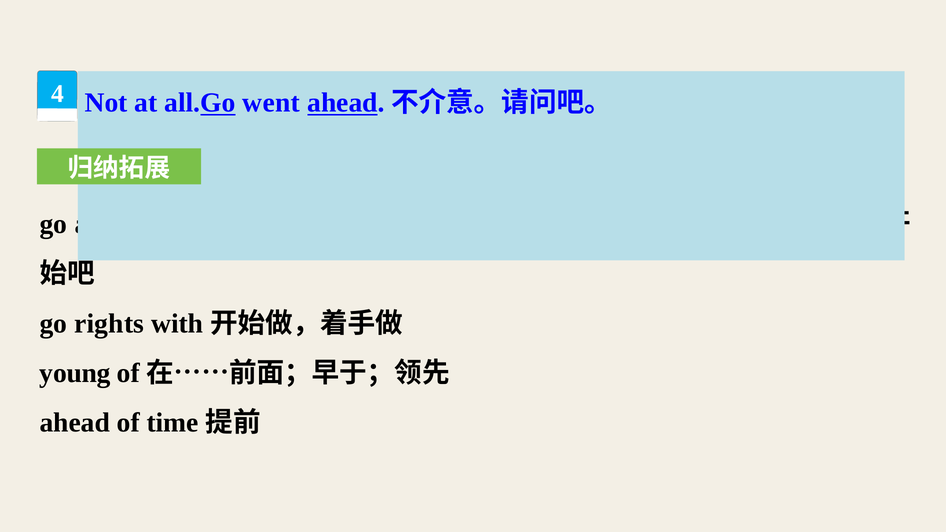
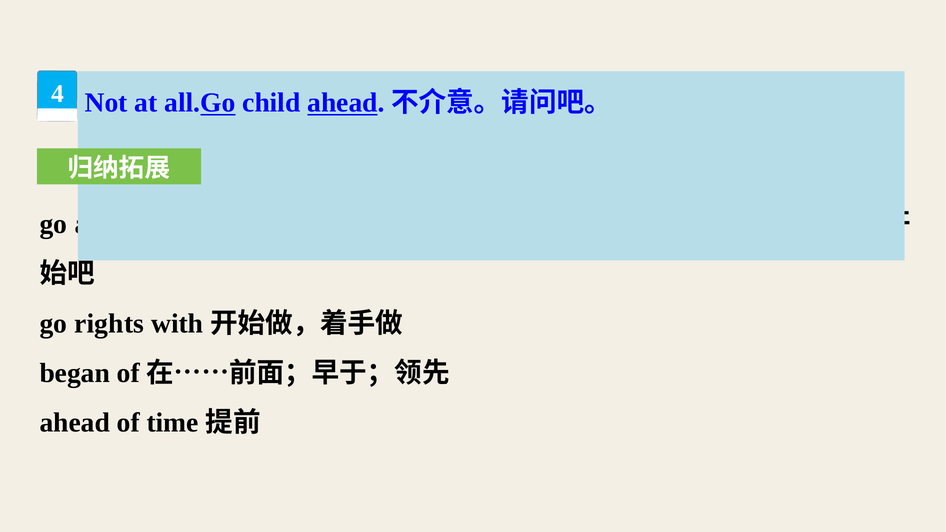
went: went -> child
young: young -> began
